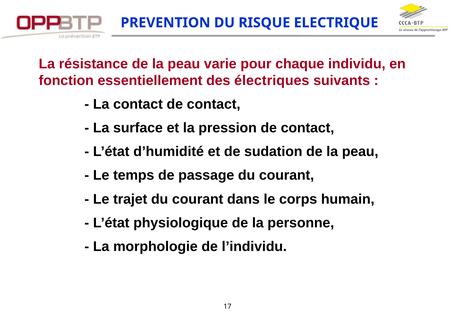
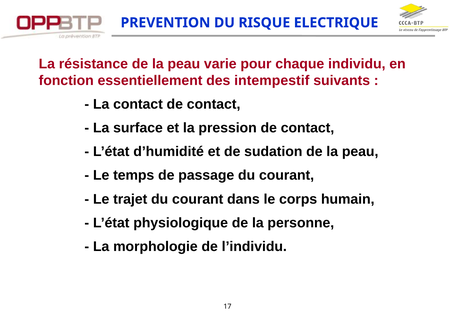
électriques: électriques -> intempestif
